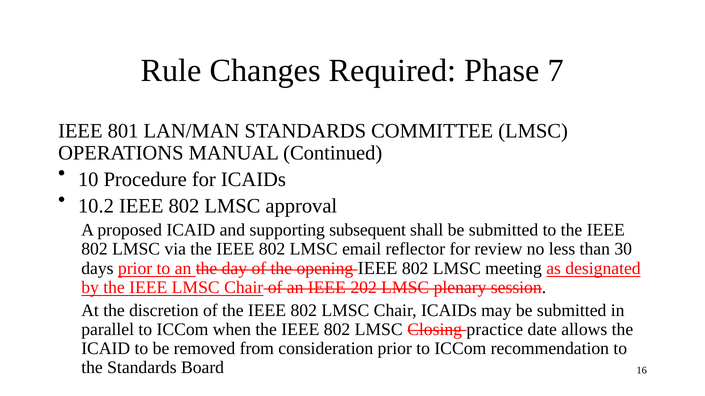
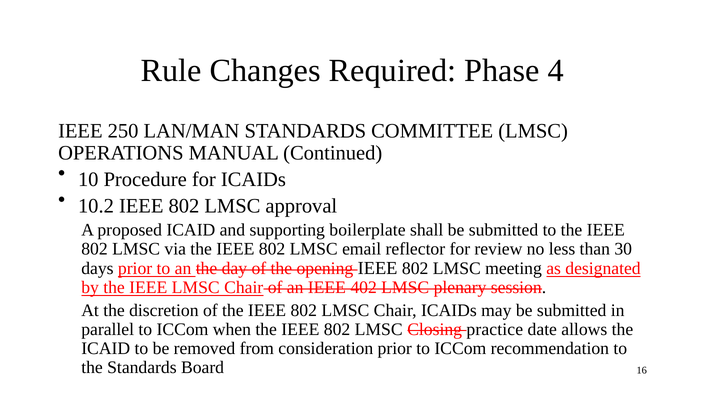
7: 7 -> 4
801: 801 -> 250
subsequent: subsequent -> boilerplate
202: 202 -> 402
